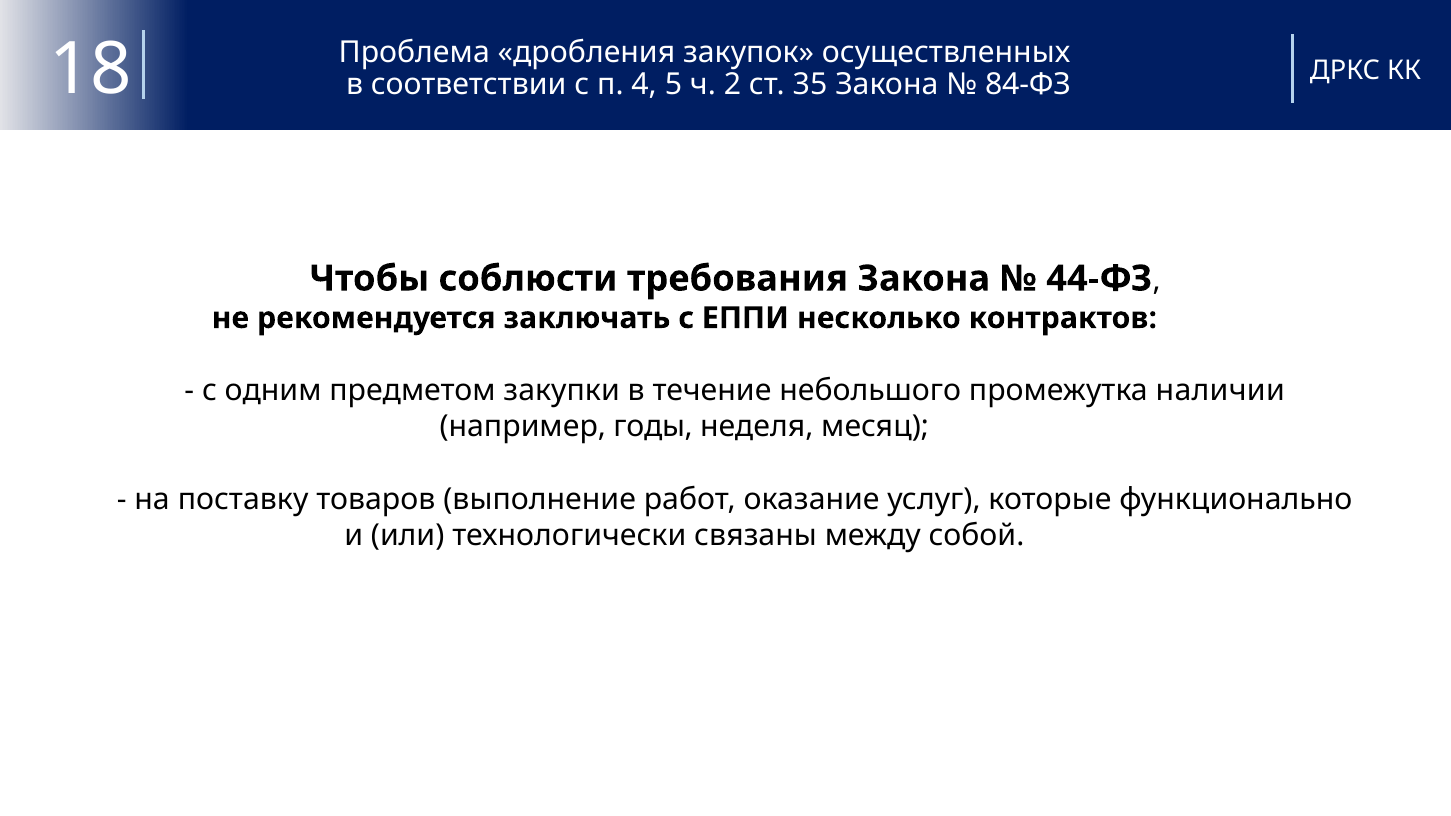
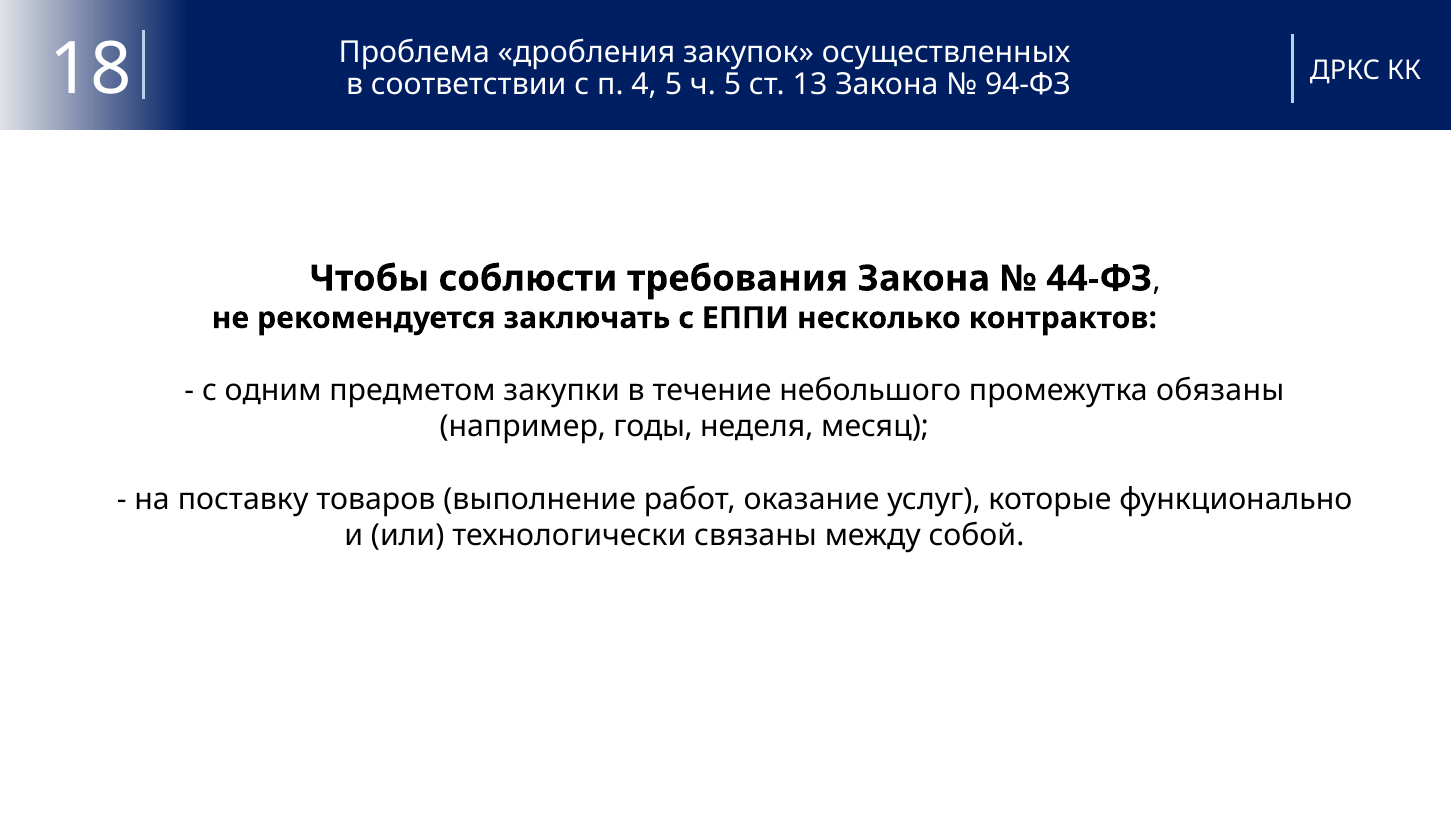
ч 2: 2 -> 5
35: 35 -> 13
84-ФЗ: 84-ФЗ -> 94-ФЗ
наличии: наличии -> обязаны
